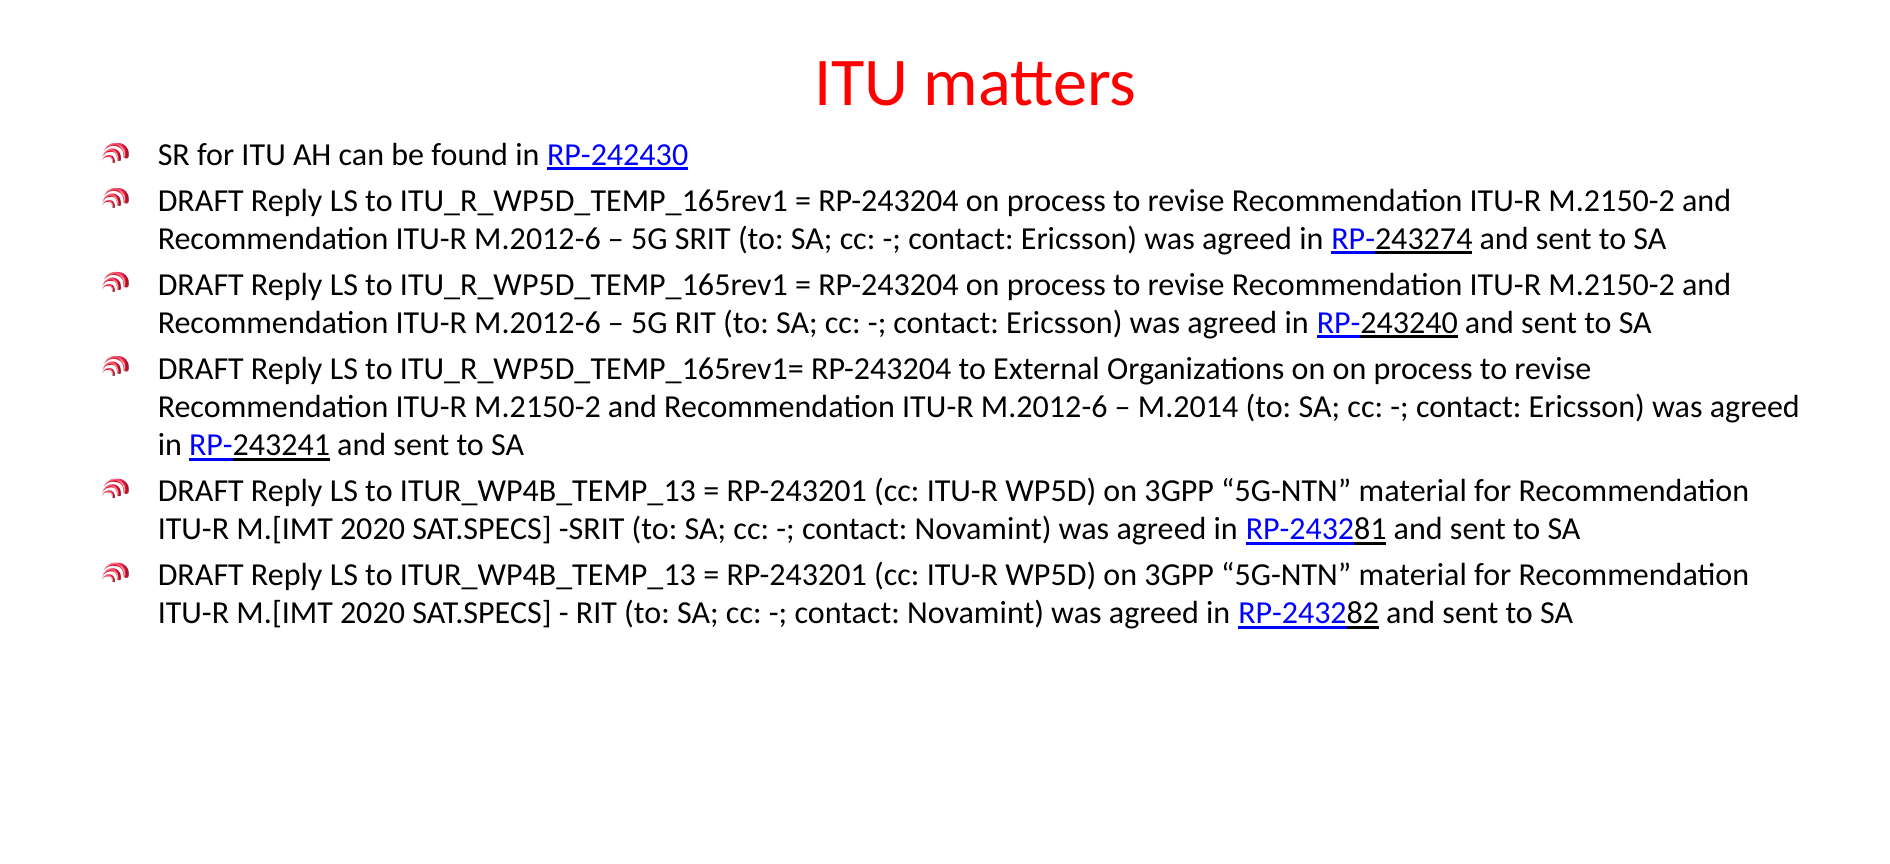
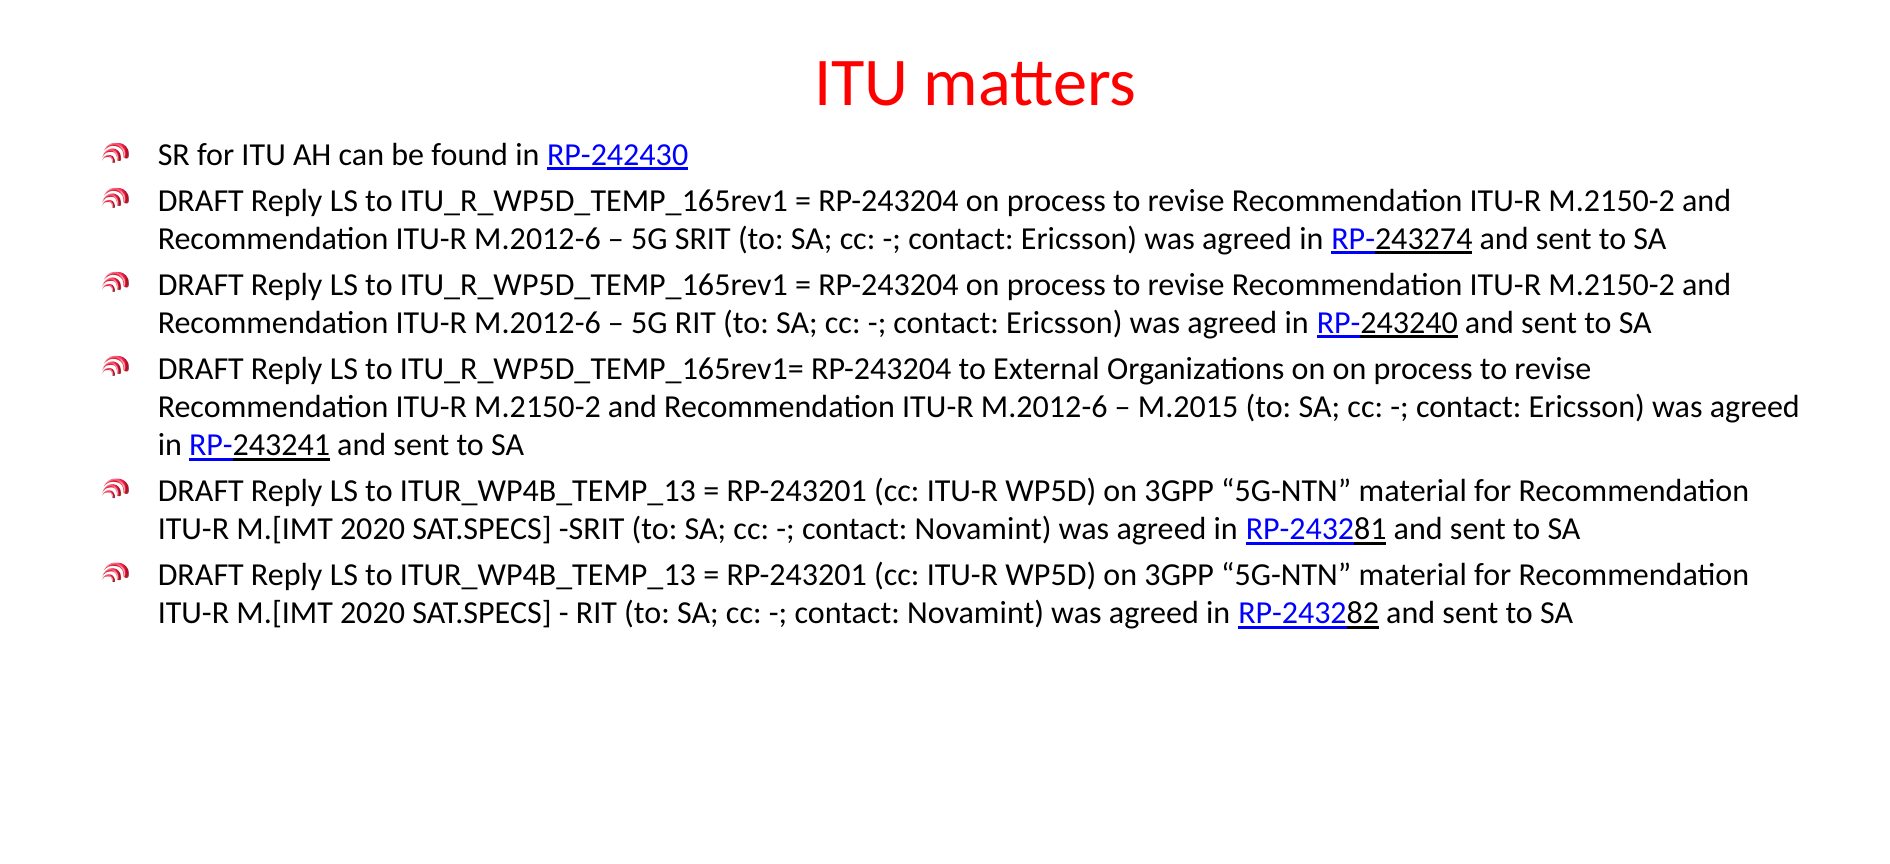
M.2014: M.2014 -> M.2015
